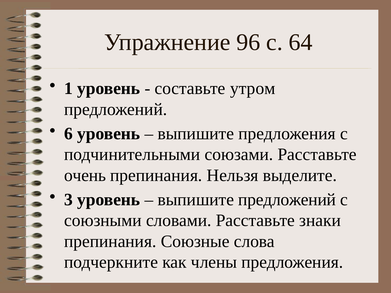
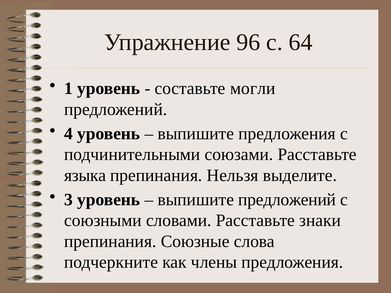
утром: утром -> могли
6: 6 -> 4
очень: очень -> языка
